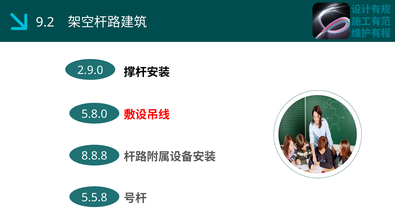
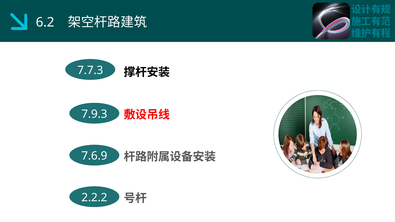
9.2: 9.2 -> 6.2
2.9.0: 2.9.0 -> 7.7.3
5.8.0: 5.8.0 -> 7.9.3
8.8.8: 8.8.8 -> 7.6.9
5.5.8: 5.5.8 -> 2.2.2
